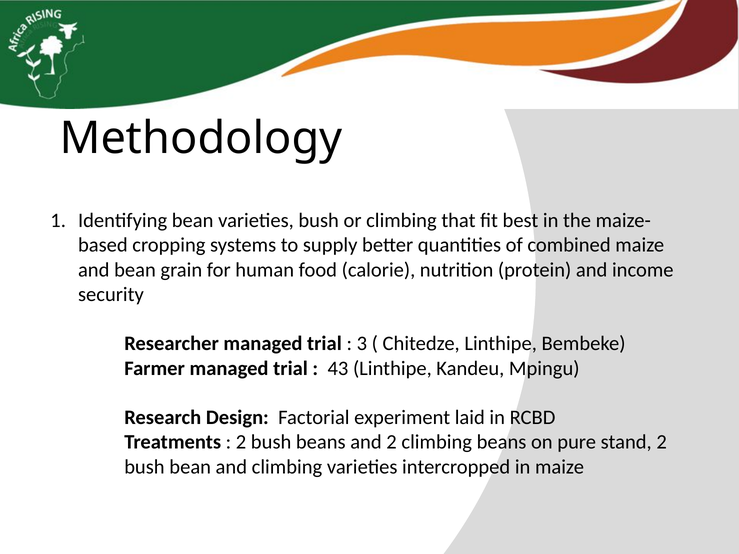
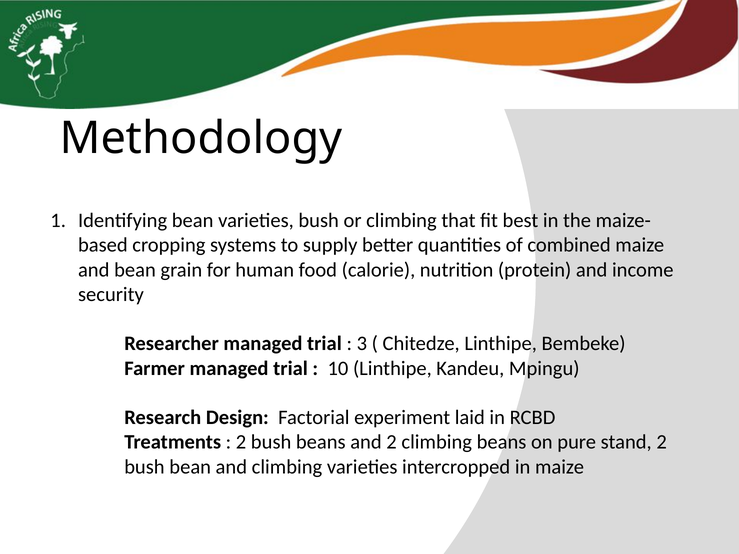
43: 43 -> 10
